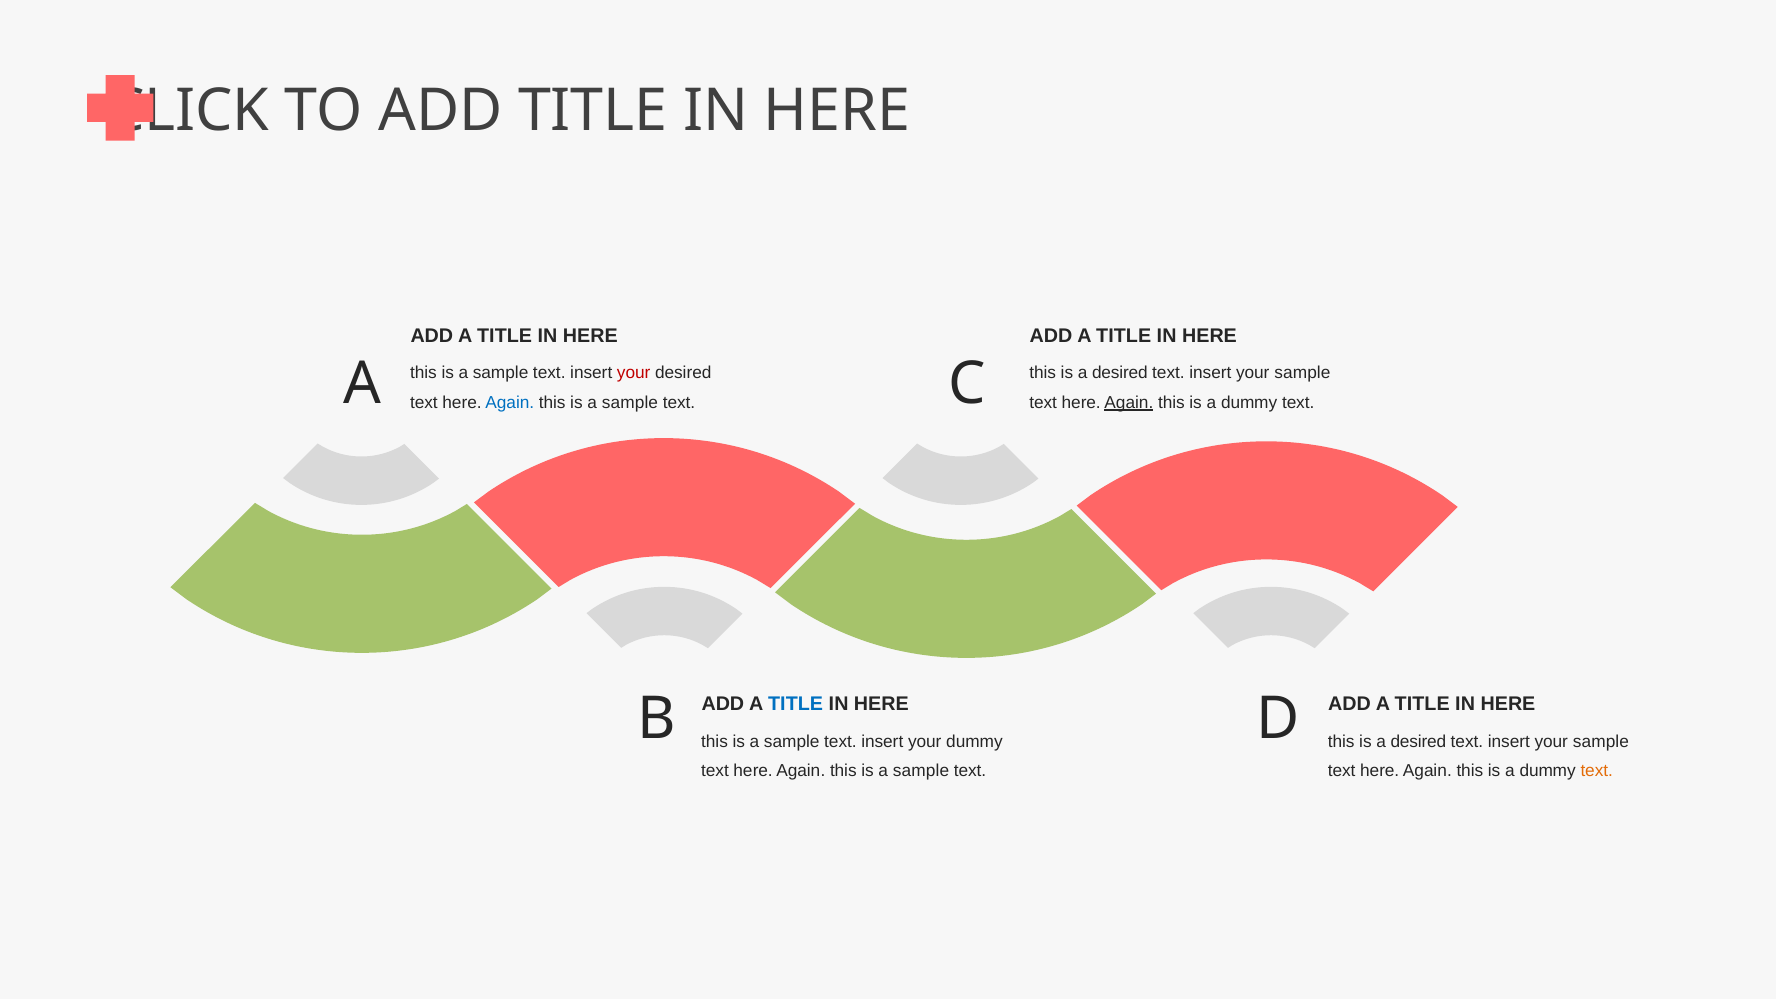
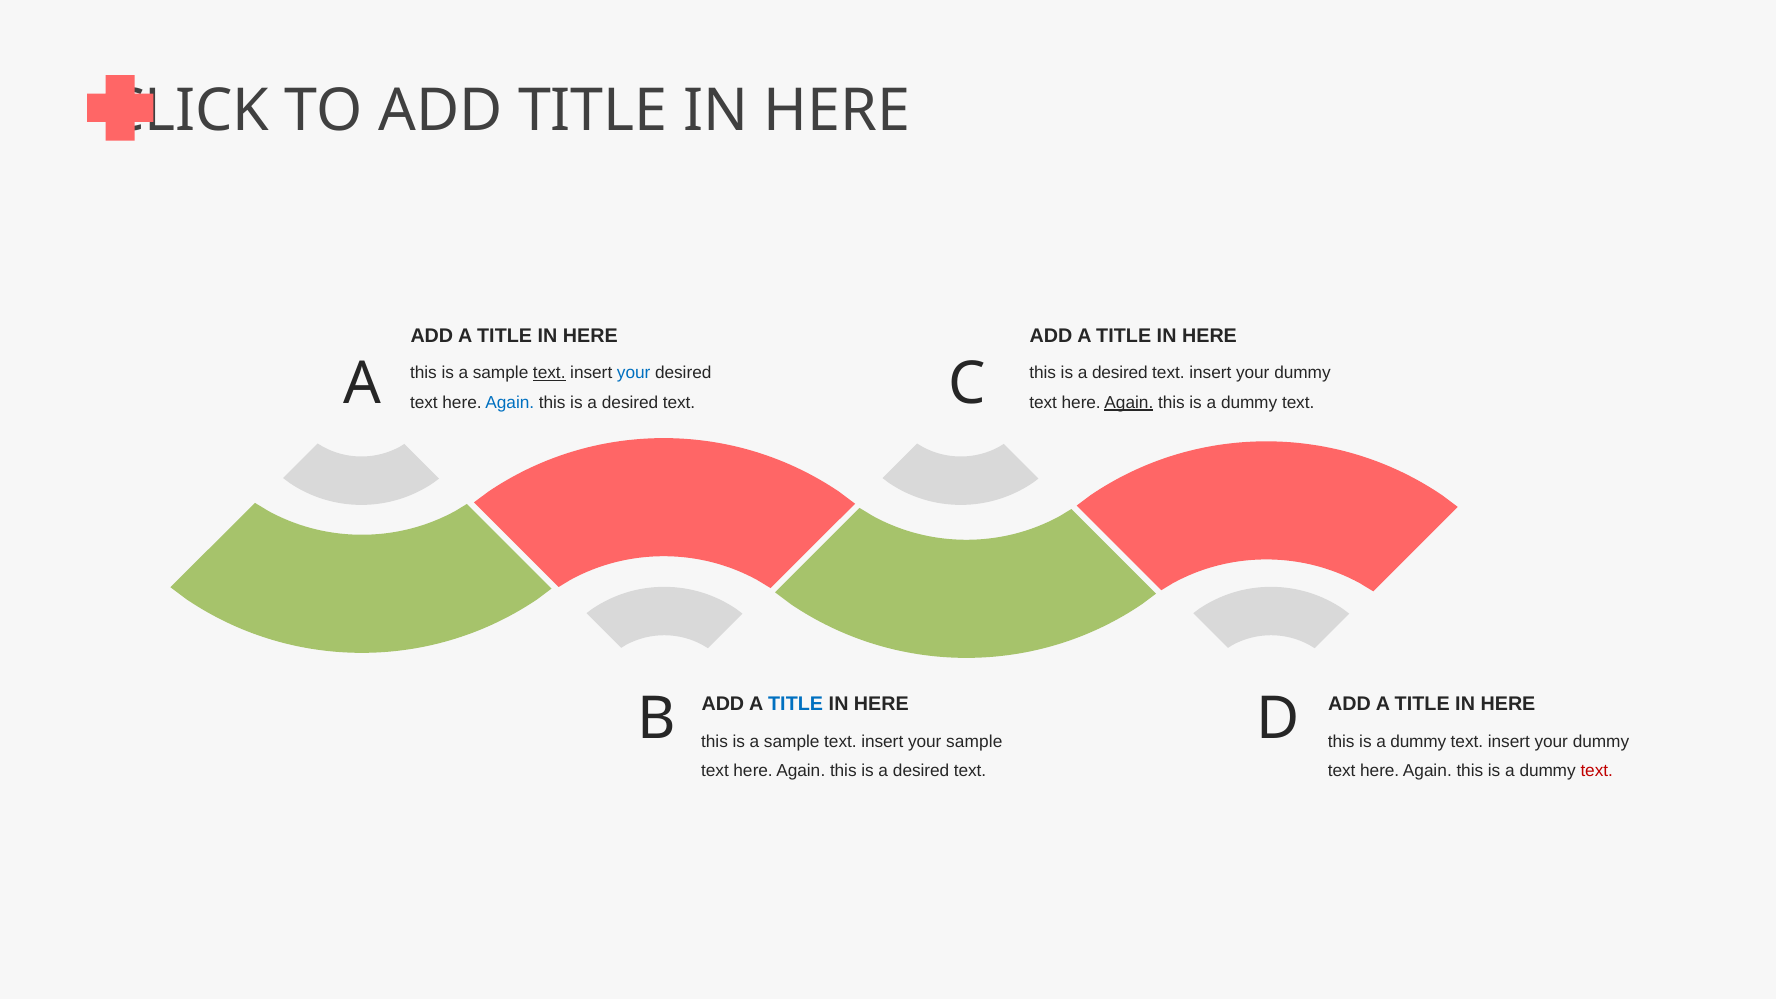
text at (549, 373) underline: none -> present
your at (634, 373) colour: red -> blue
sample at (1302, 373): sample -> dummy
sample at (630, 403): sample -> desired
desired at (1418, 741): desired -> dummy
sample at (1601, 741): sample -> dummy
your dummy: dummy -> sample
sample at (921, 771): sample -> desired
text at (1597, 771) colour: orange -> red
